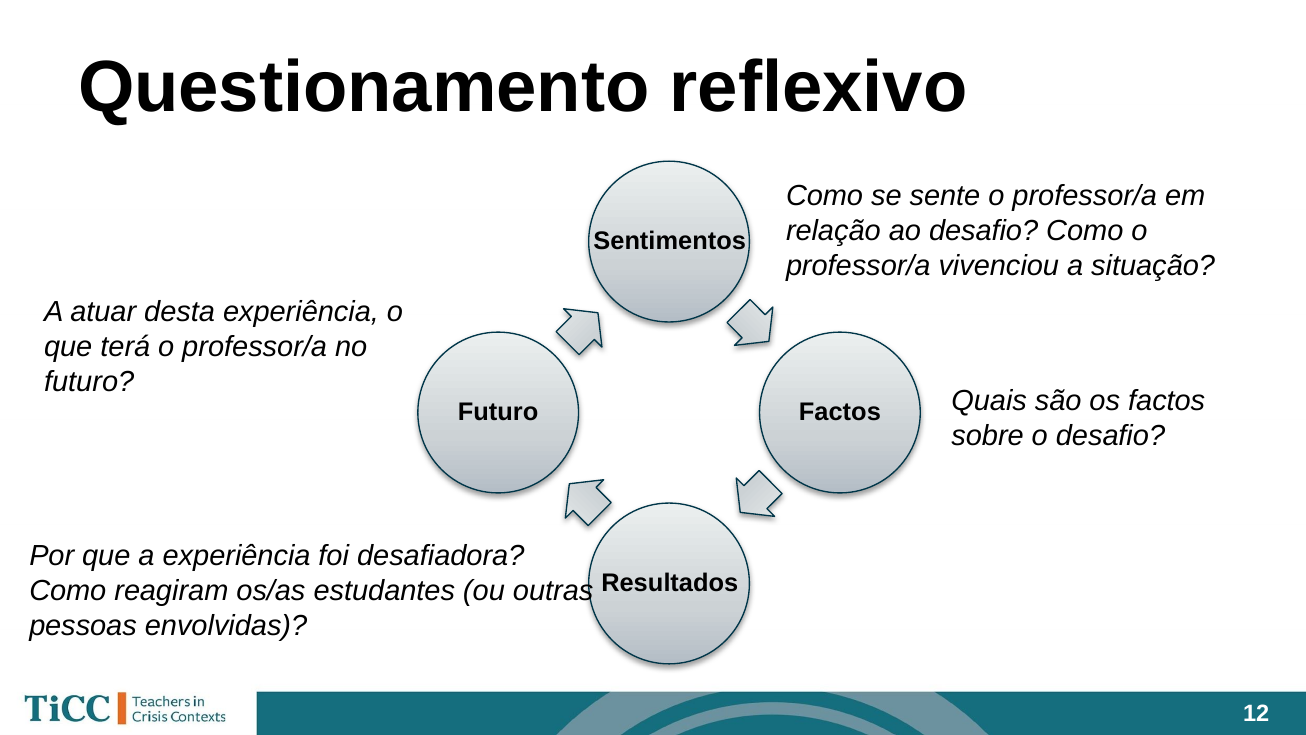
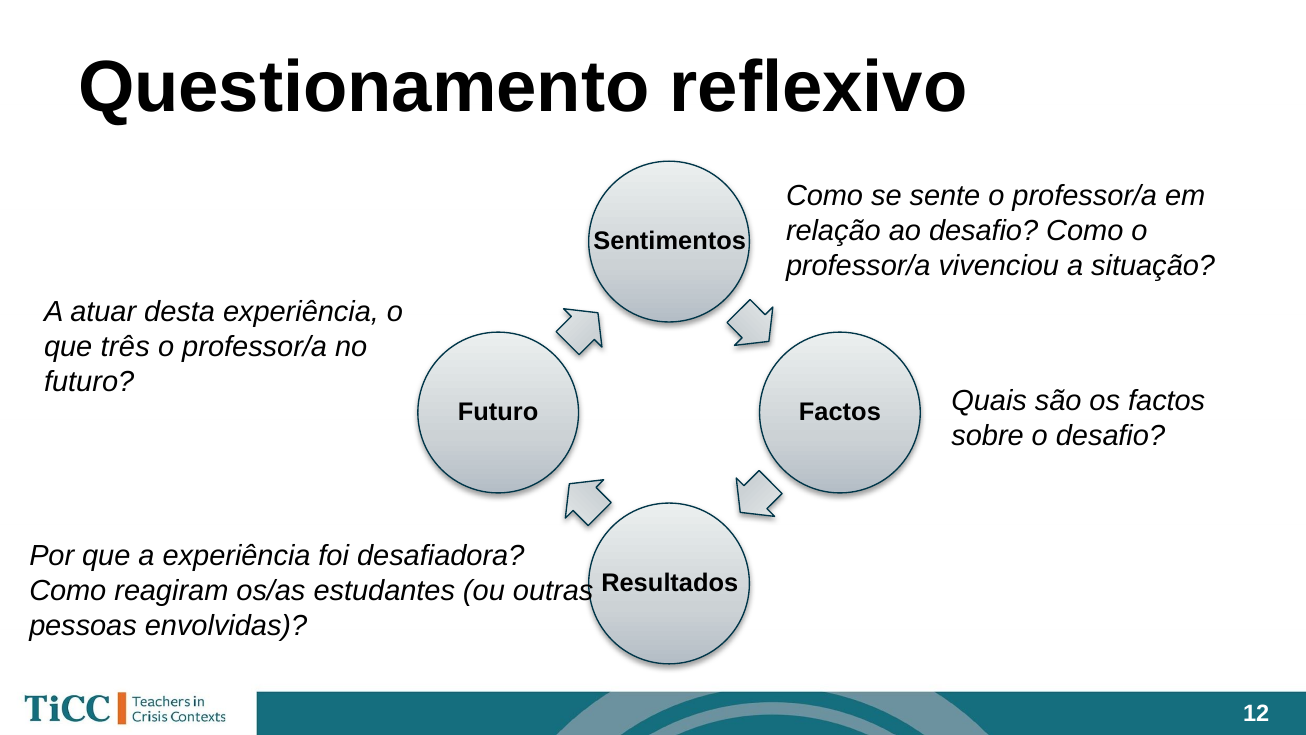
terá: terá -> três
